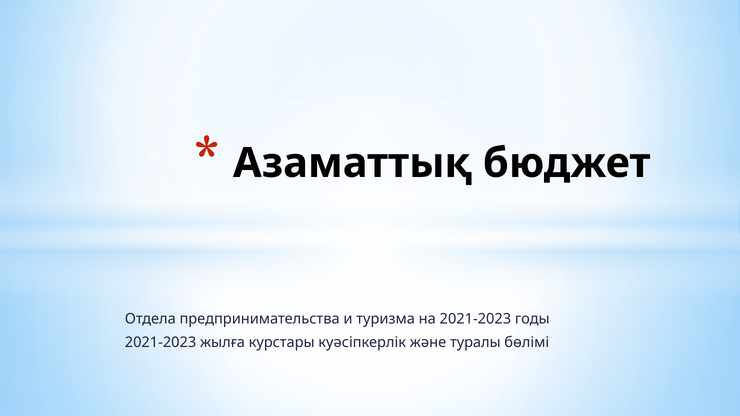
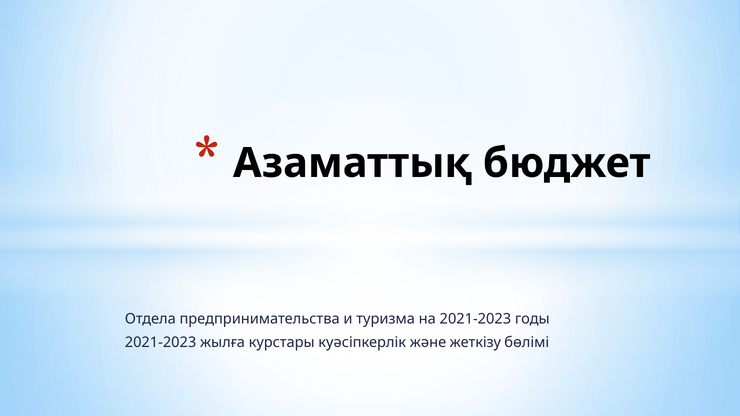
туралы: туралы -> жеткізу
